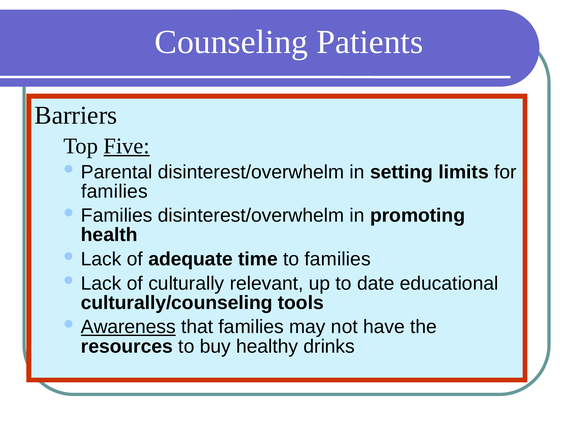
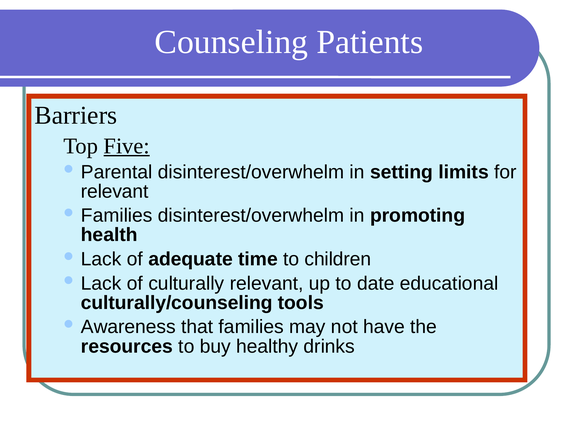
families at (115, 192): families -> relevant
to families: families -> children
Awareness underline: present -> none
